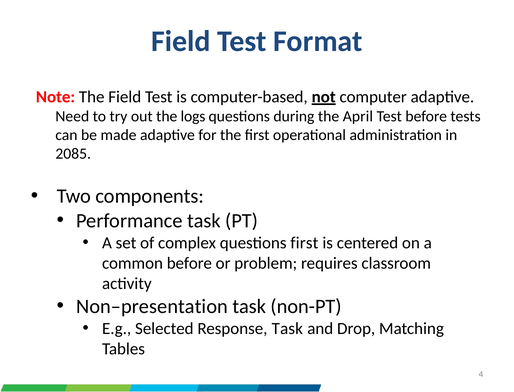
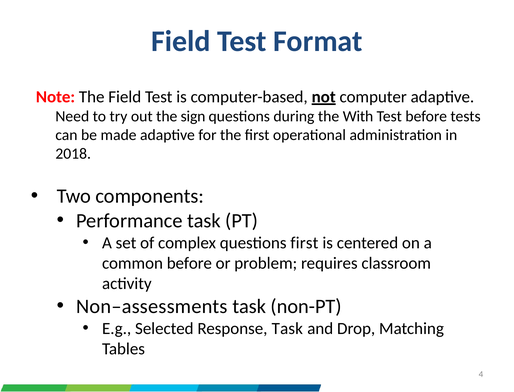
logs: logs -> sign
April: April -> With
2085: 2085 -> 2018
Non–presentation: Non–presentation -> Non–assessments
